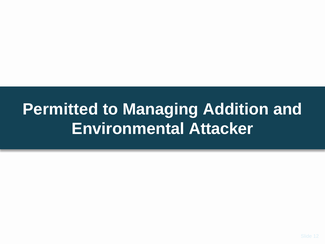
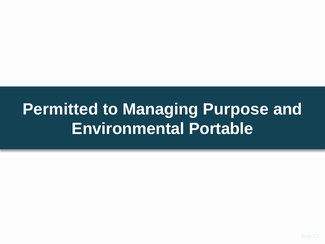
Addition: Addition -> Purpose
Attacker: Attacker -> Portable
